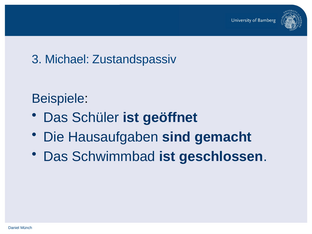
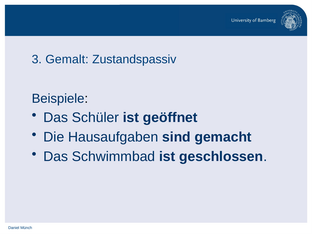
Michael: Michael -> Gemalt
